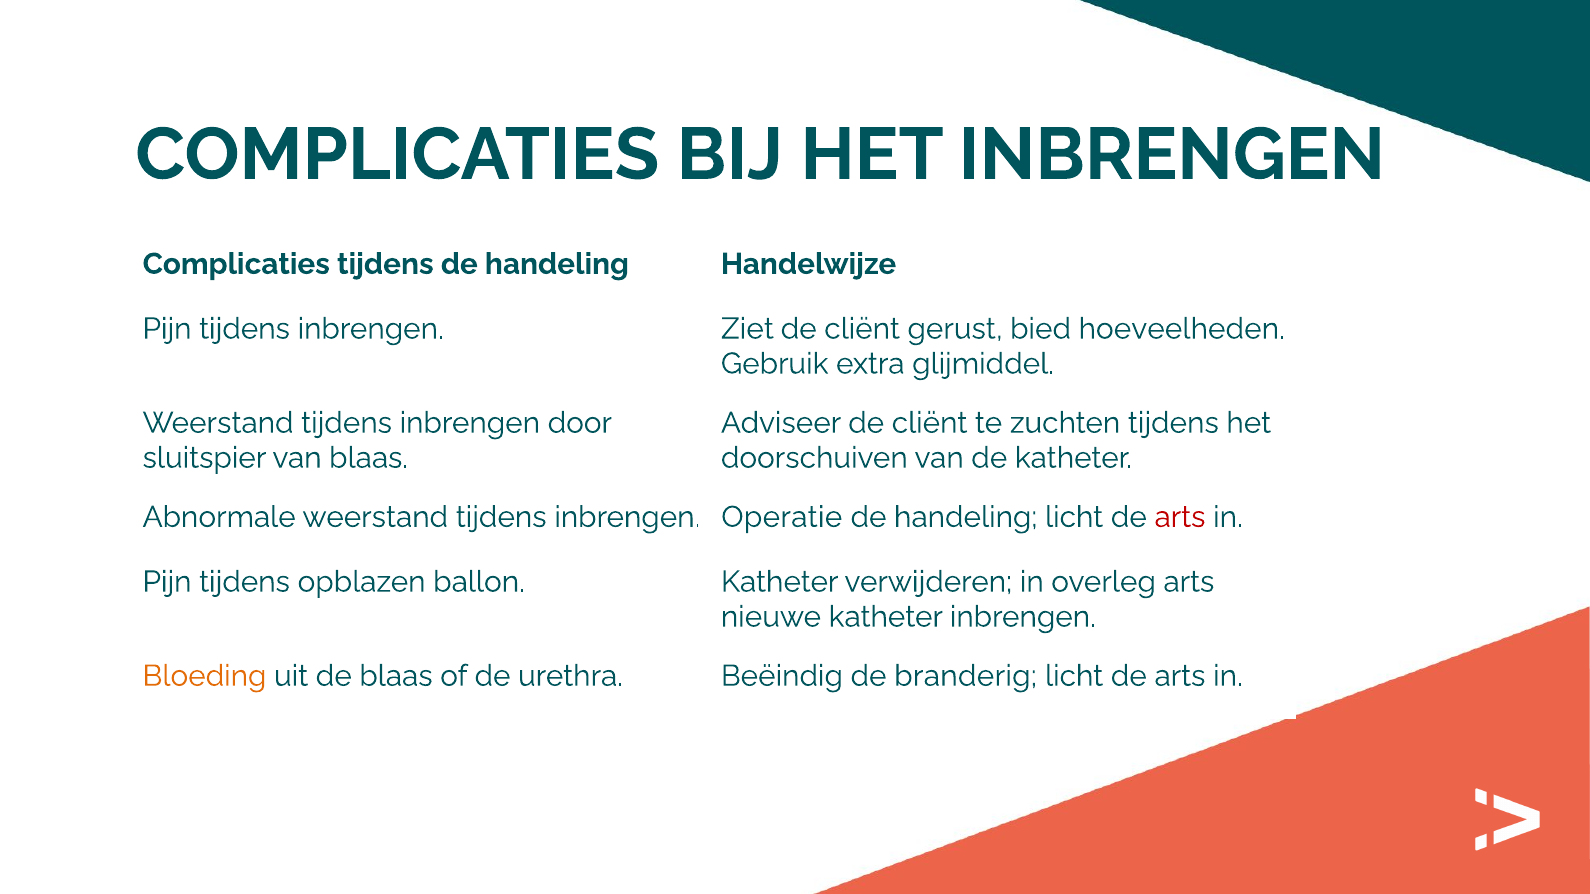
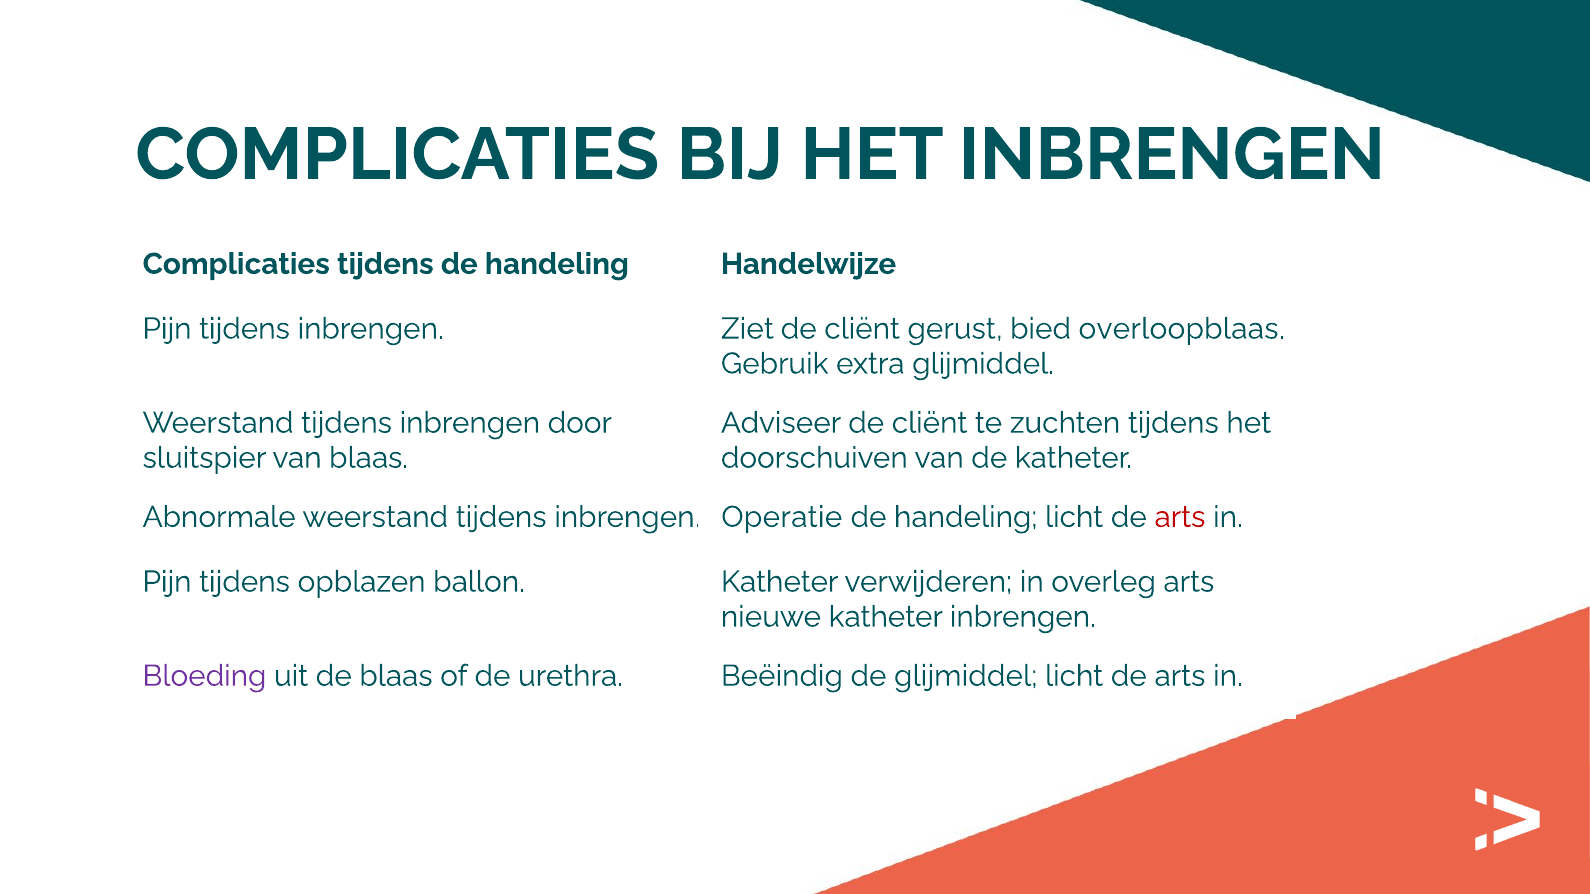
hoeveelheden: hoeveelheden -> overloopblaas
Bloeding colour: orange -> purple
de branderig: branderig -> glijmiddel
